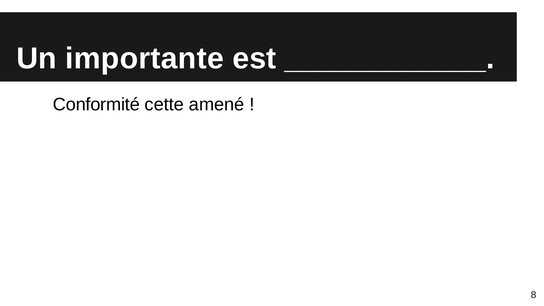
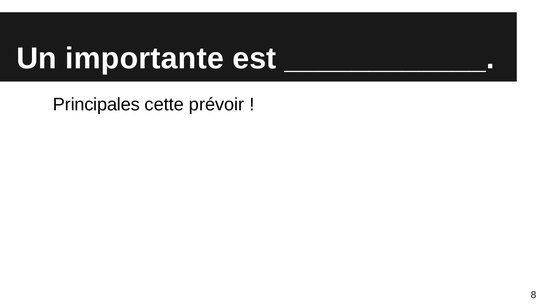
Conformité: Conformité -> Principales
amené: amené -> prévoir
